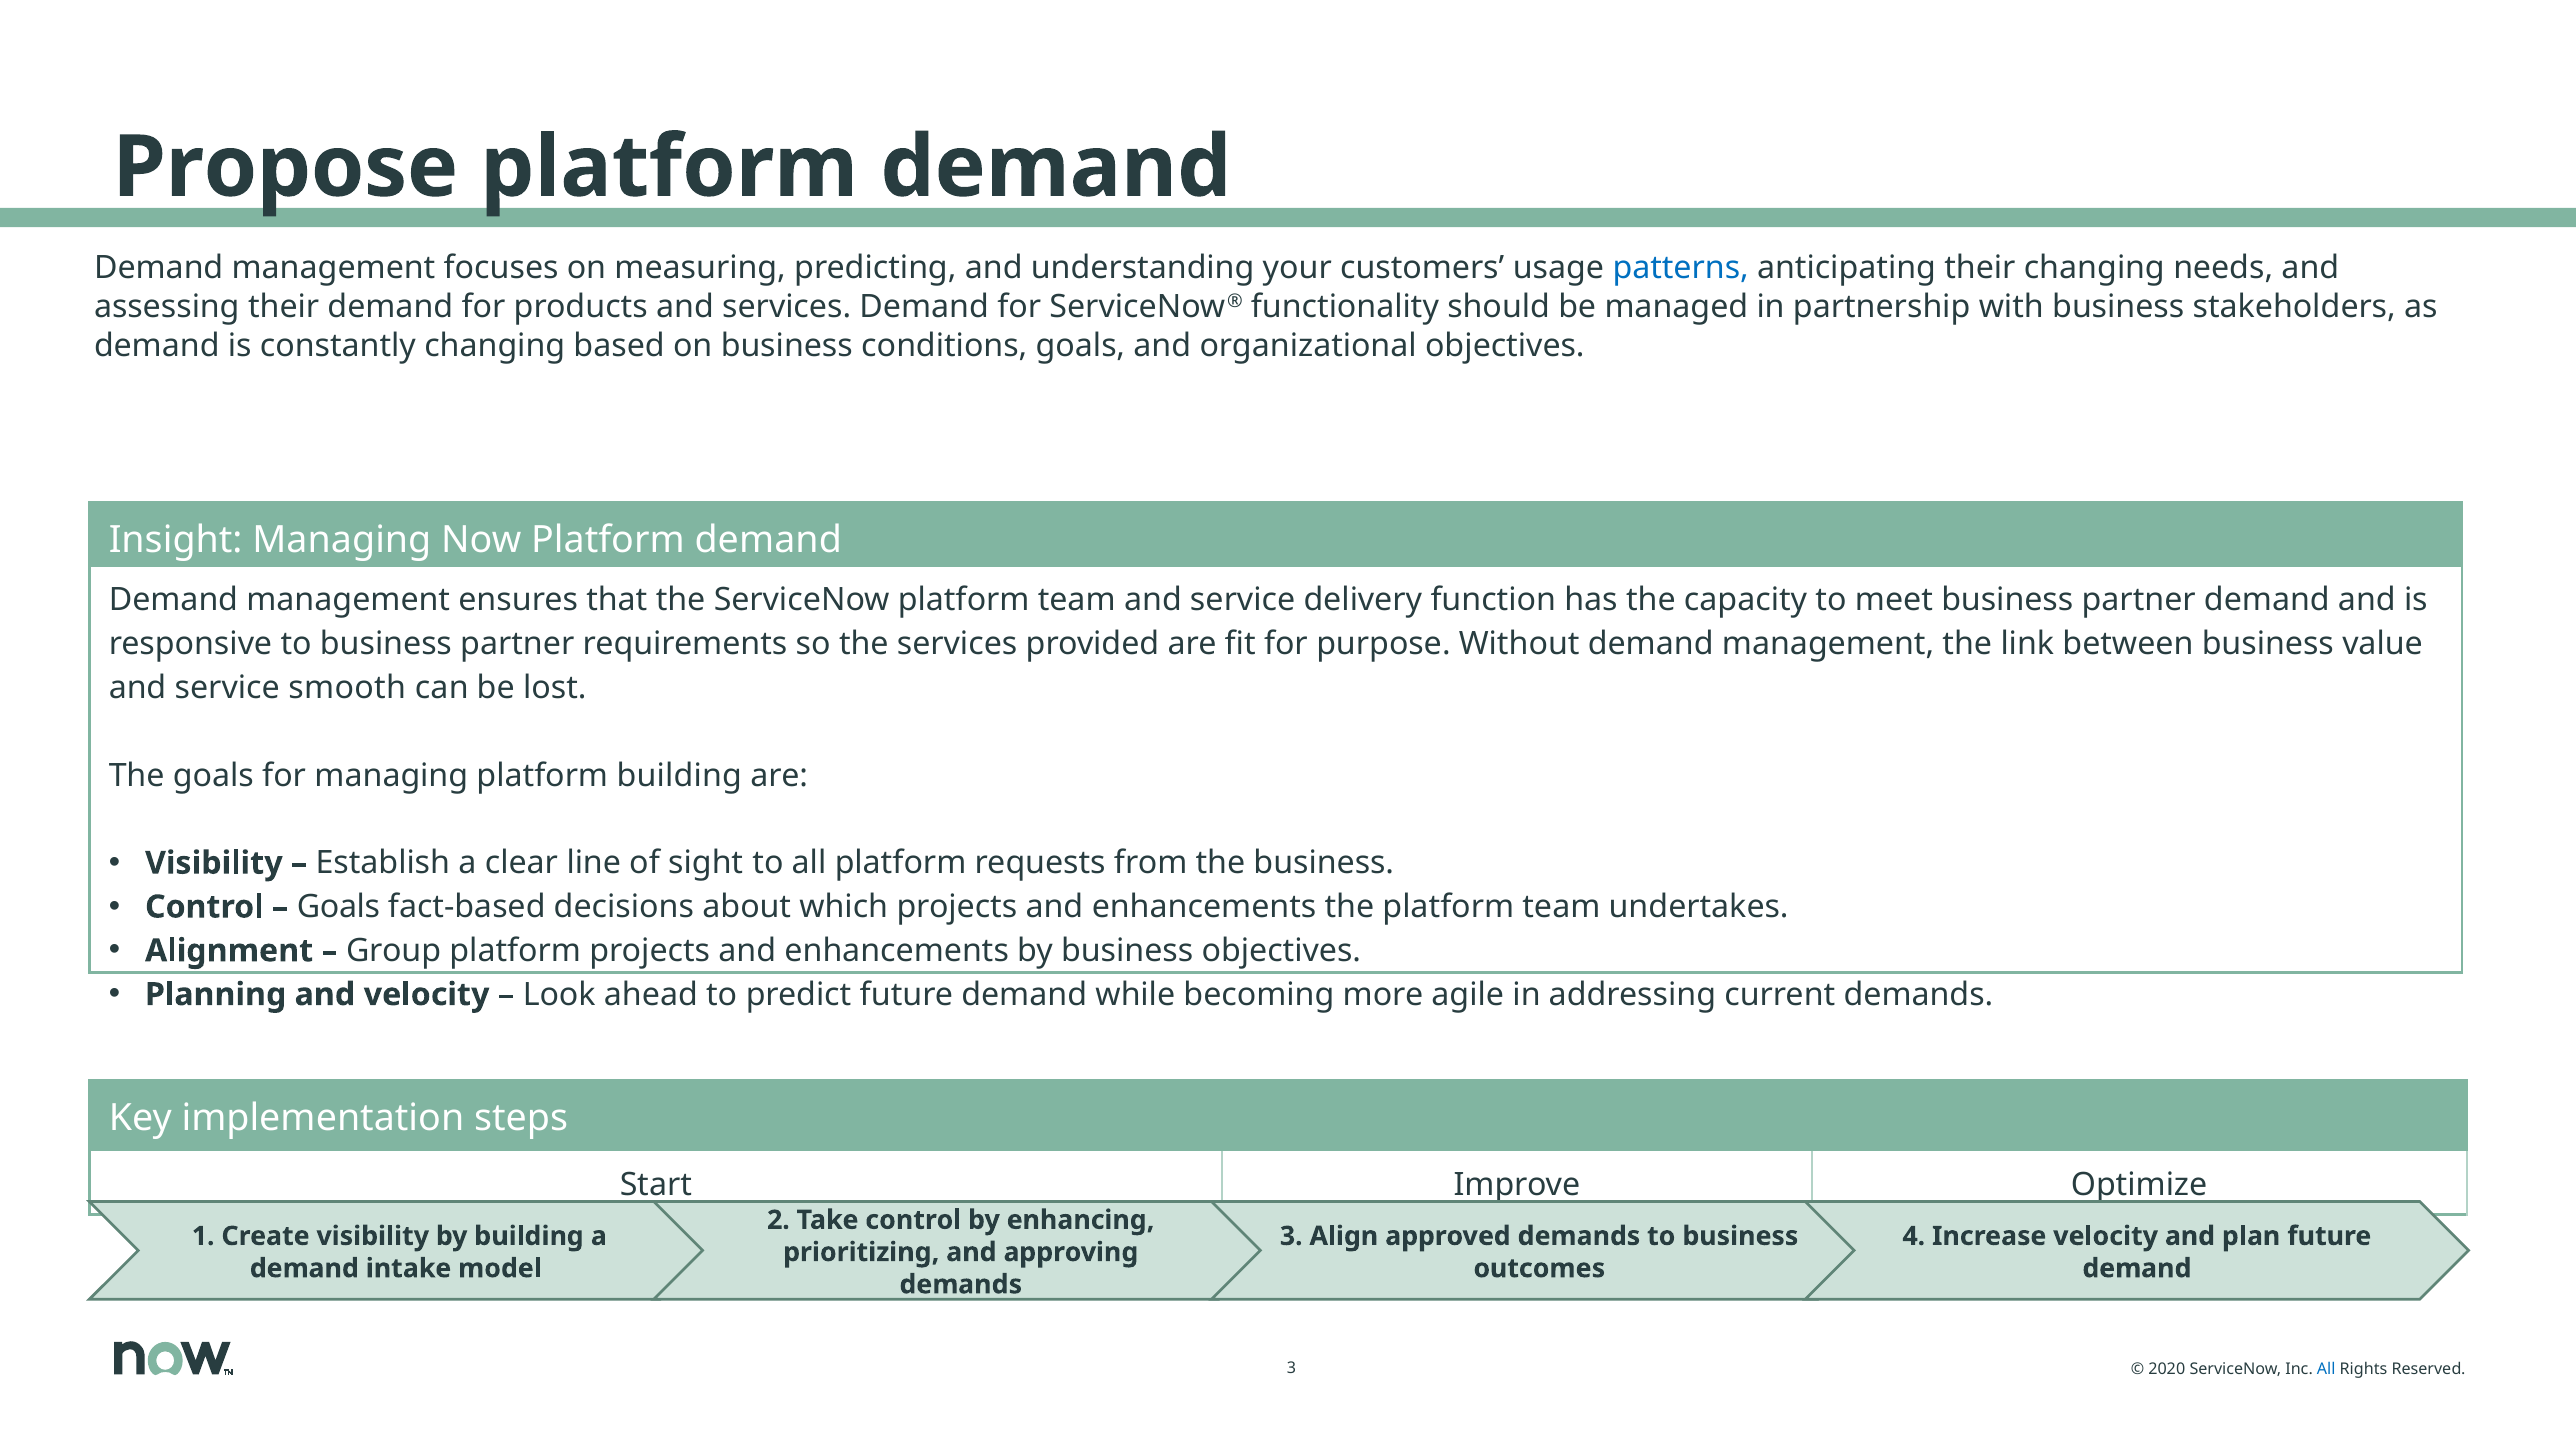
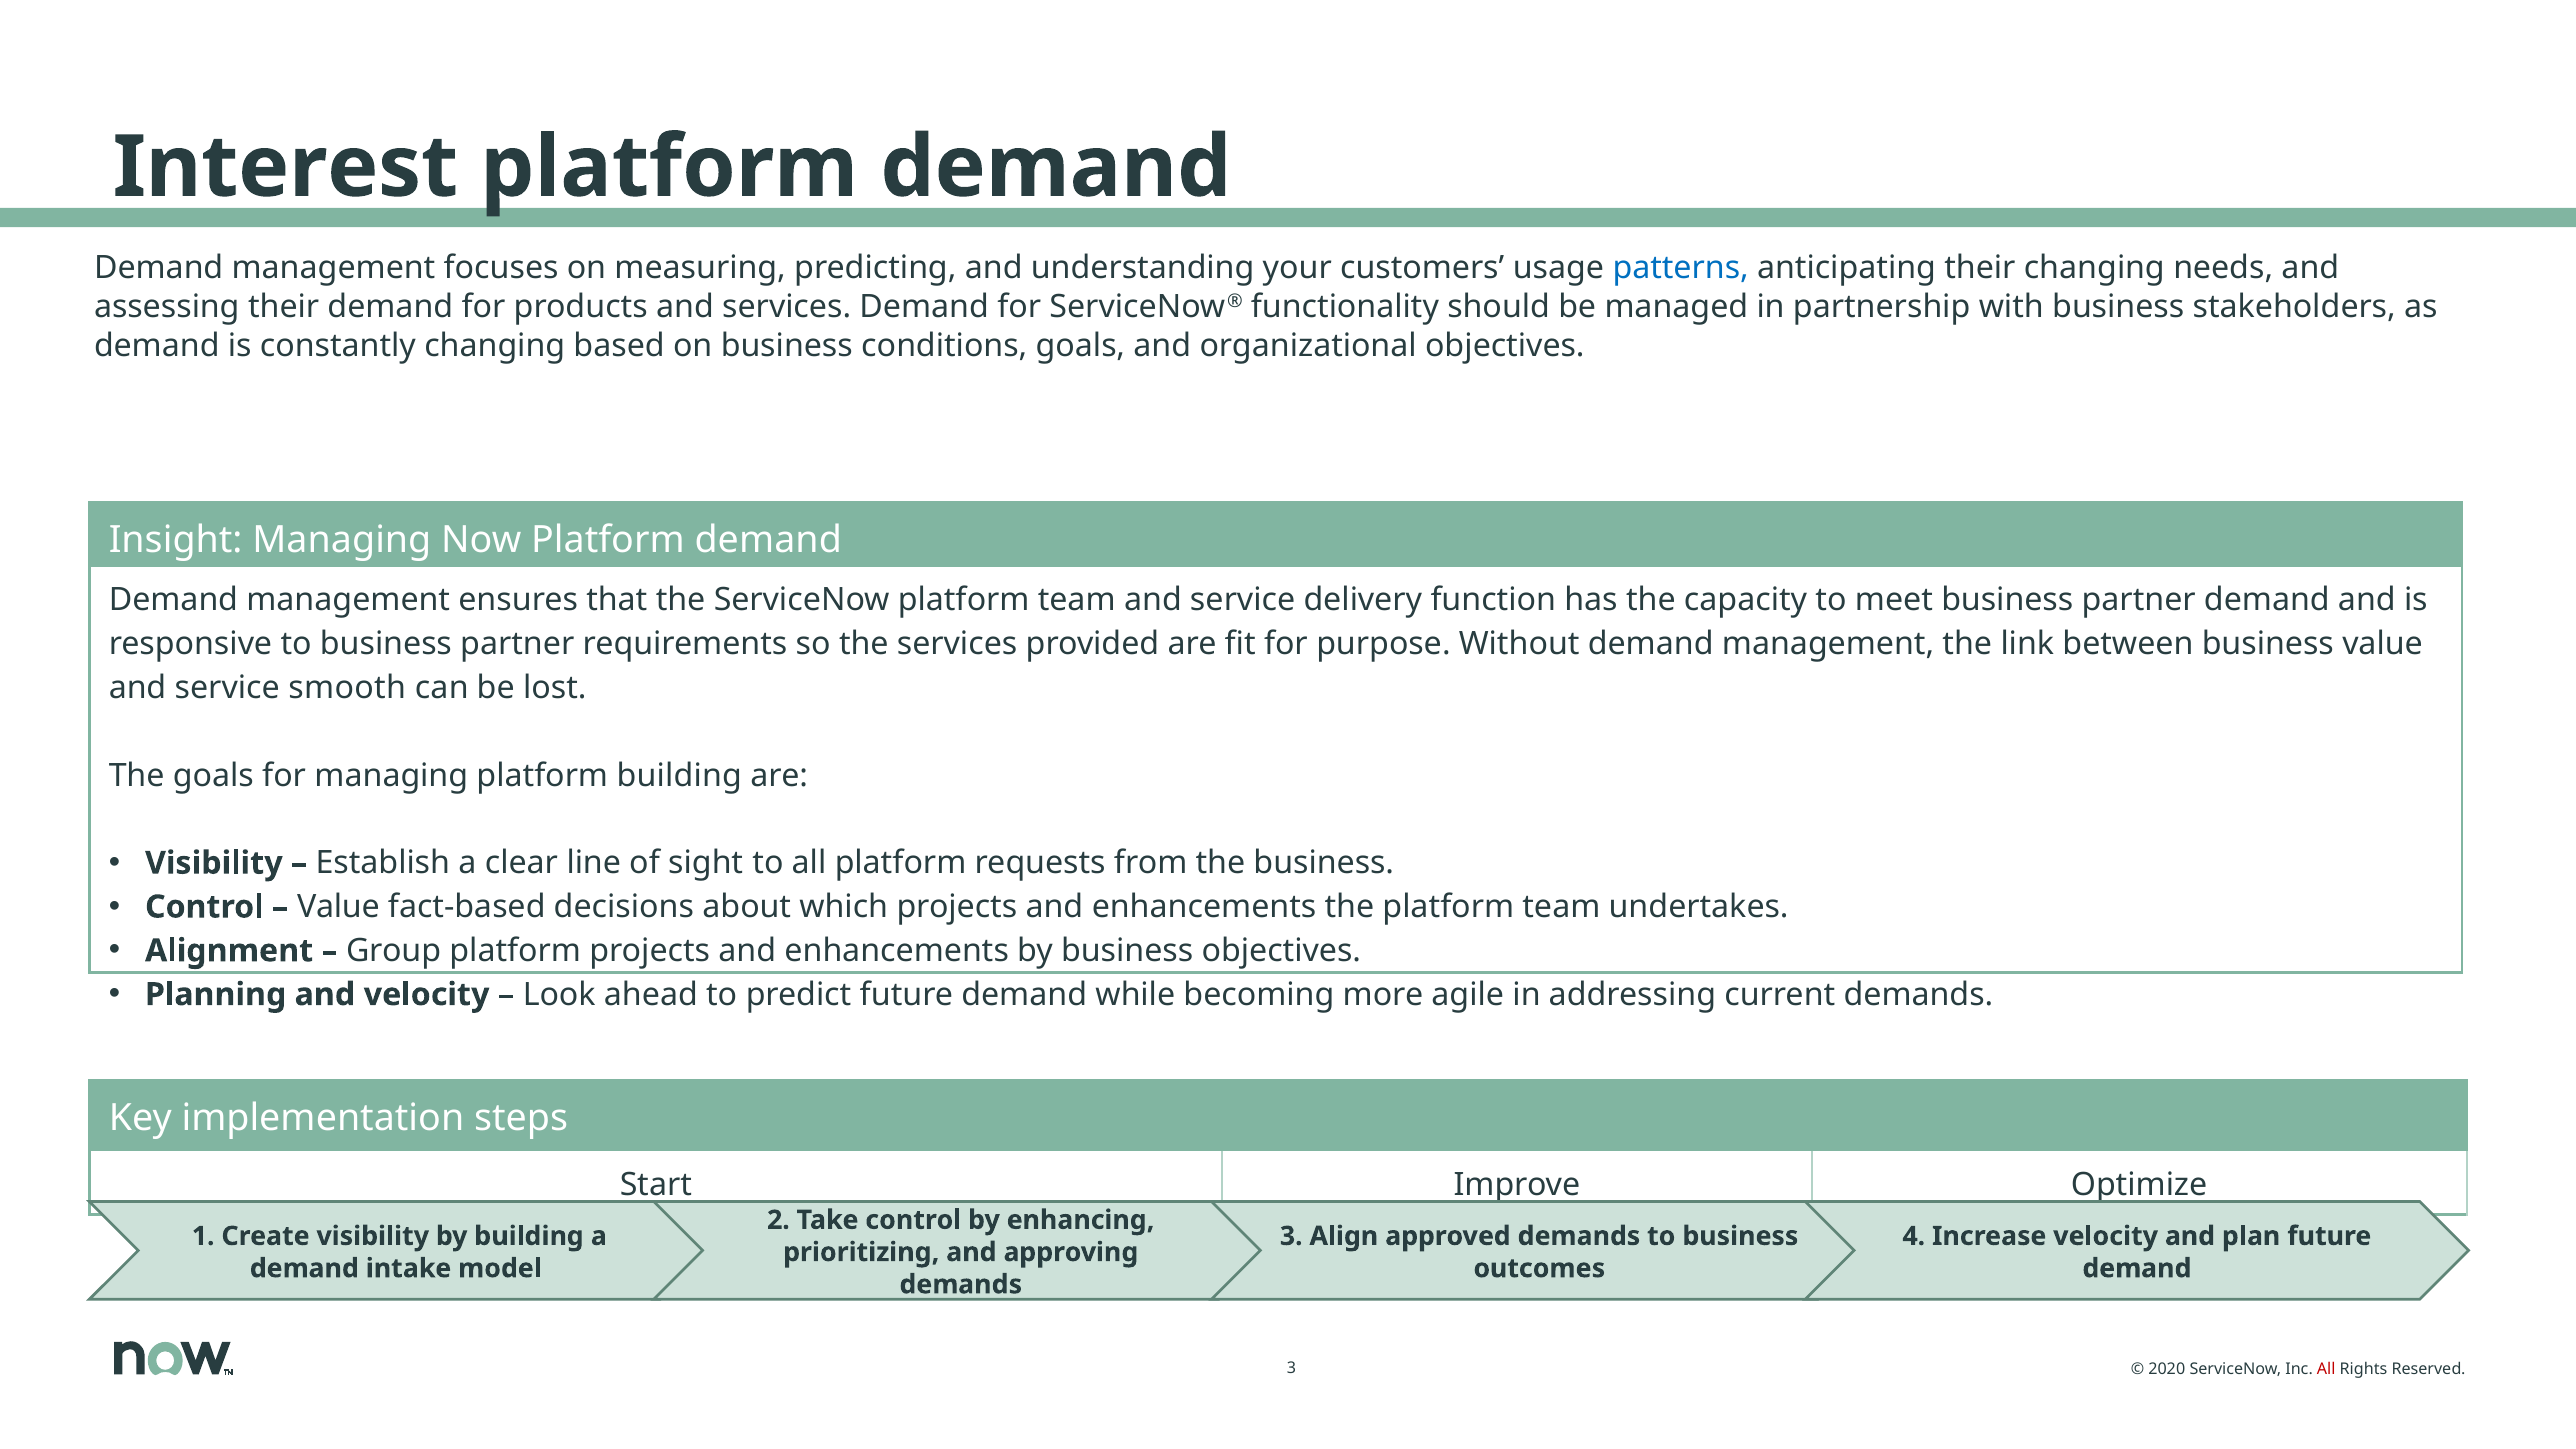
Propose: Propose -> Interest
Goals at (338, 907): Goals -> Value
All at (2326, 1370) colour: blue -> red
